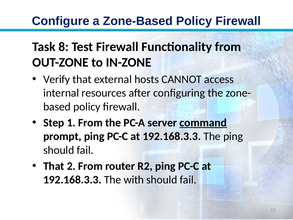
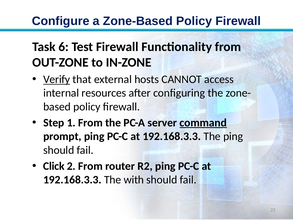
8: 8 -> 6
Verify underline: none -> present
That at (54, 166): That -> Click
